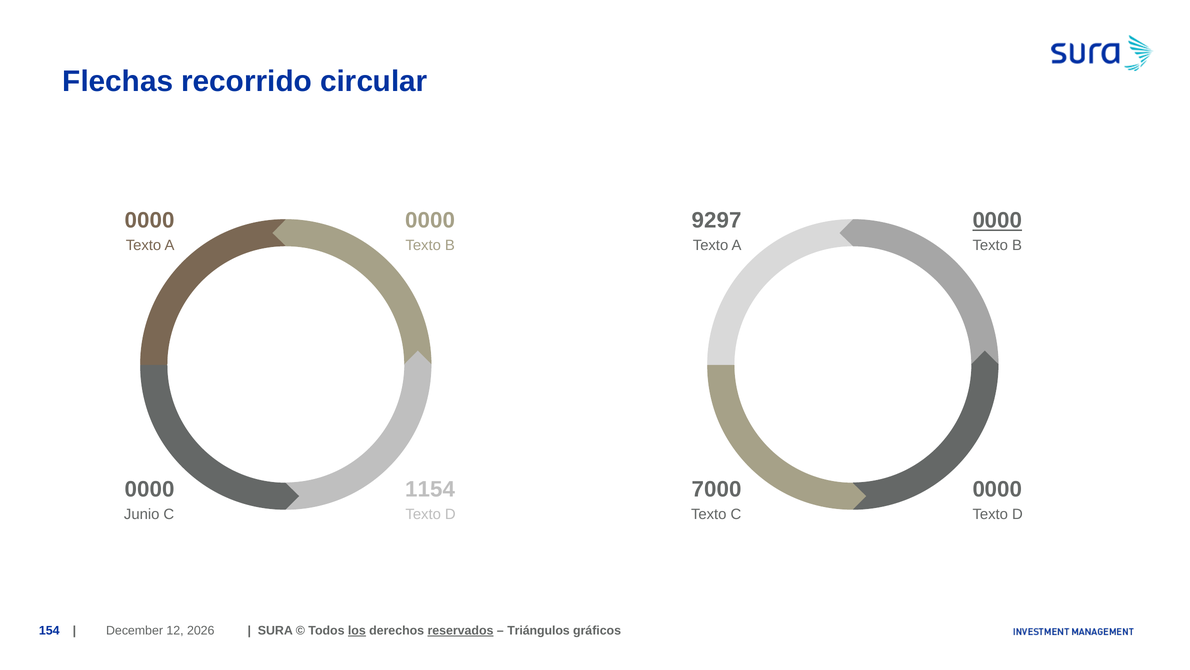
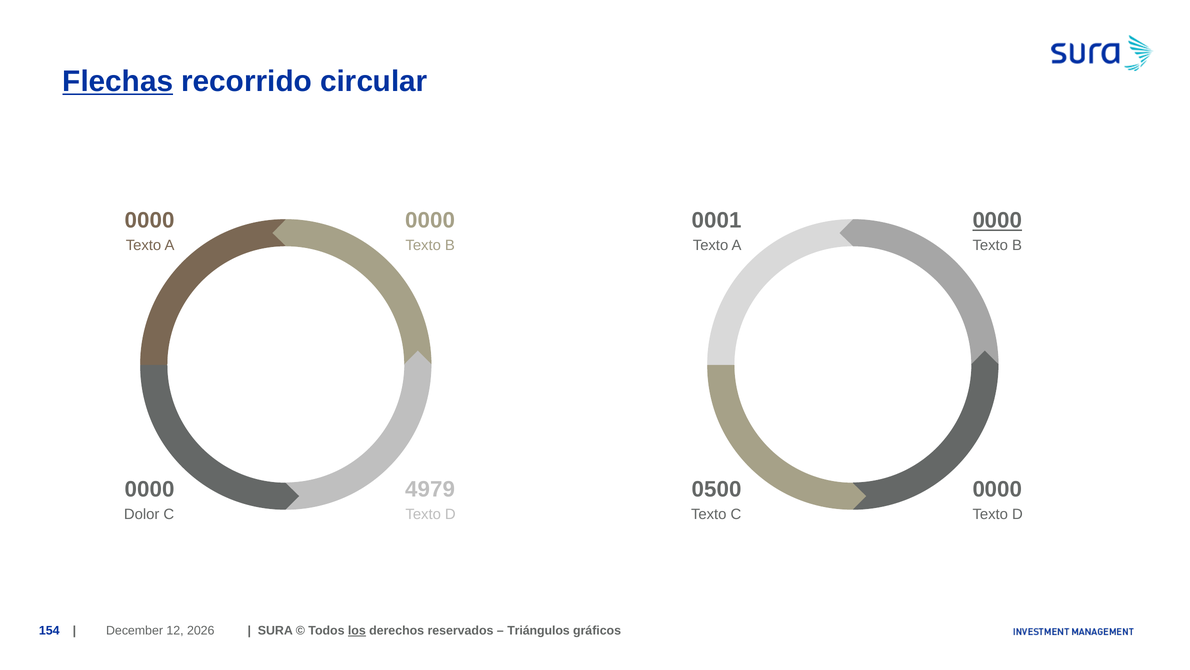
Flechas underline: none -> present
9297: 9297 -> 0001
1154: 1154 -> 4979
7000: 7000 -> 0500
Junio: Junio -> Dolor
reservados underline: present -> none
